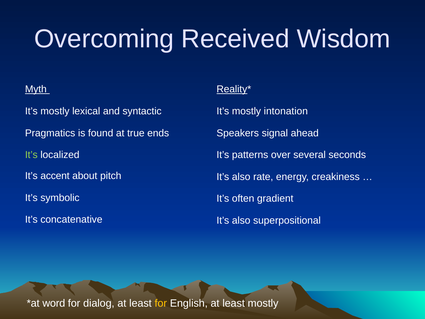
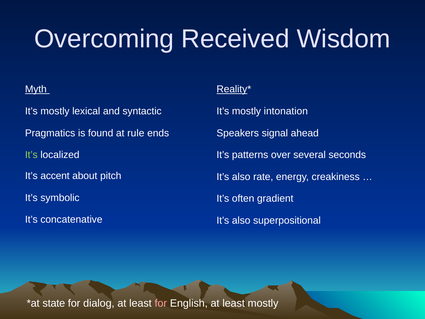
true: true -> rule
word: word -> state
for at (161, 303) colour: yellow -> pink
